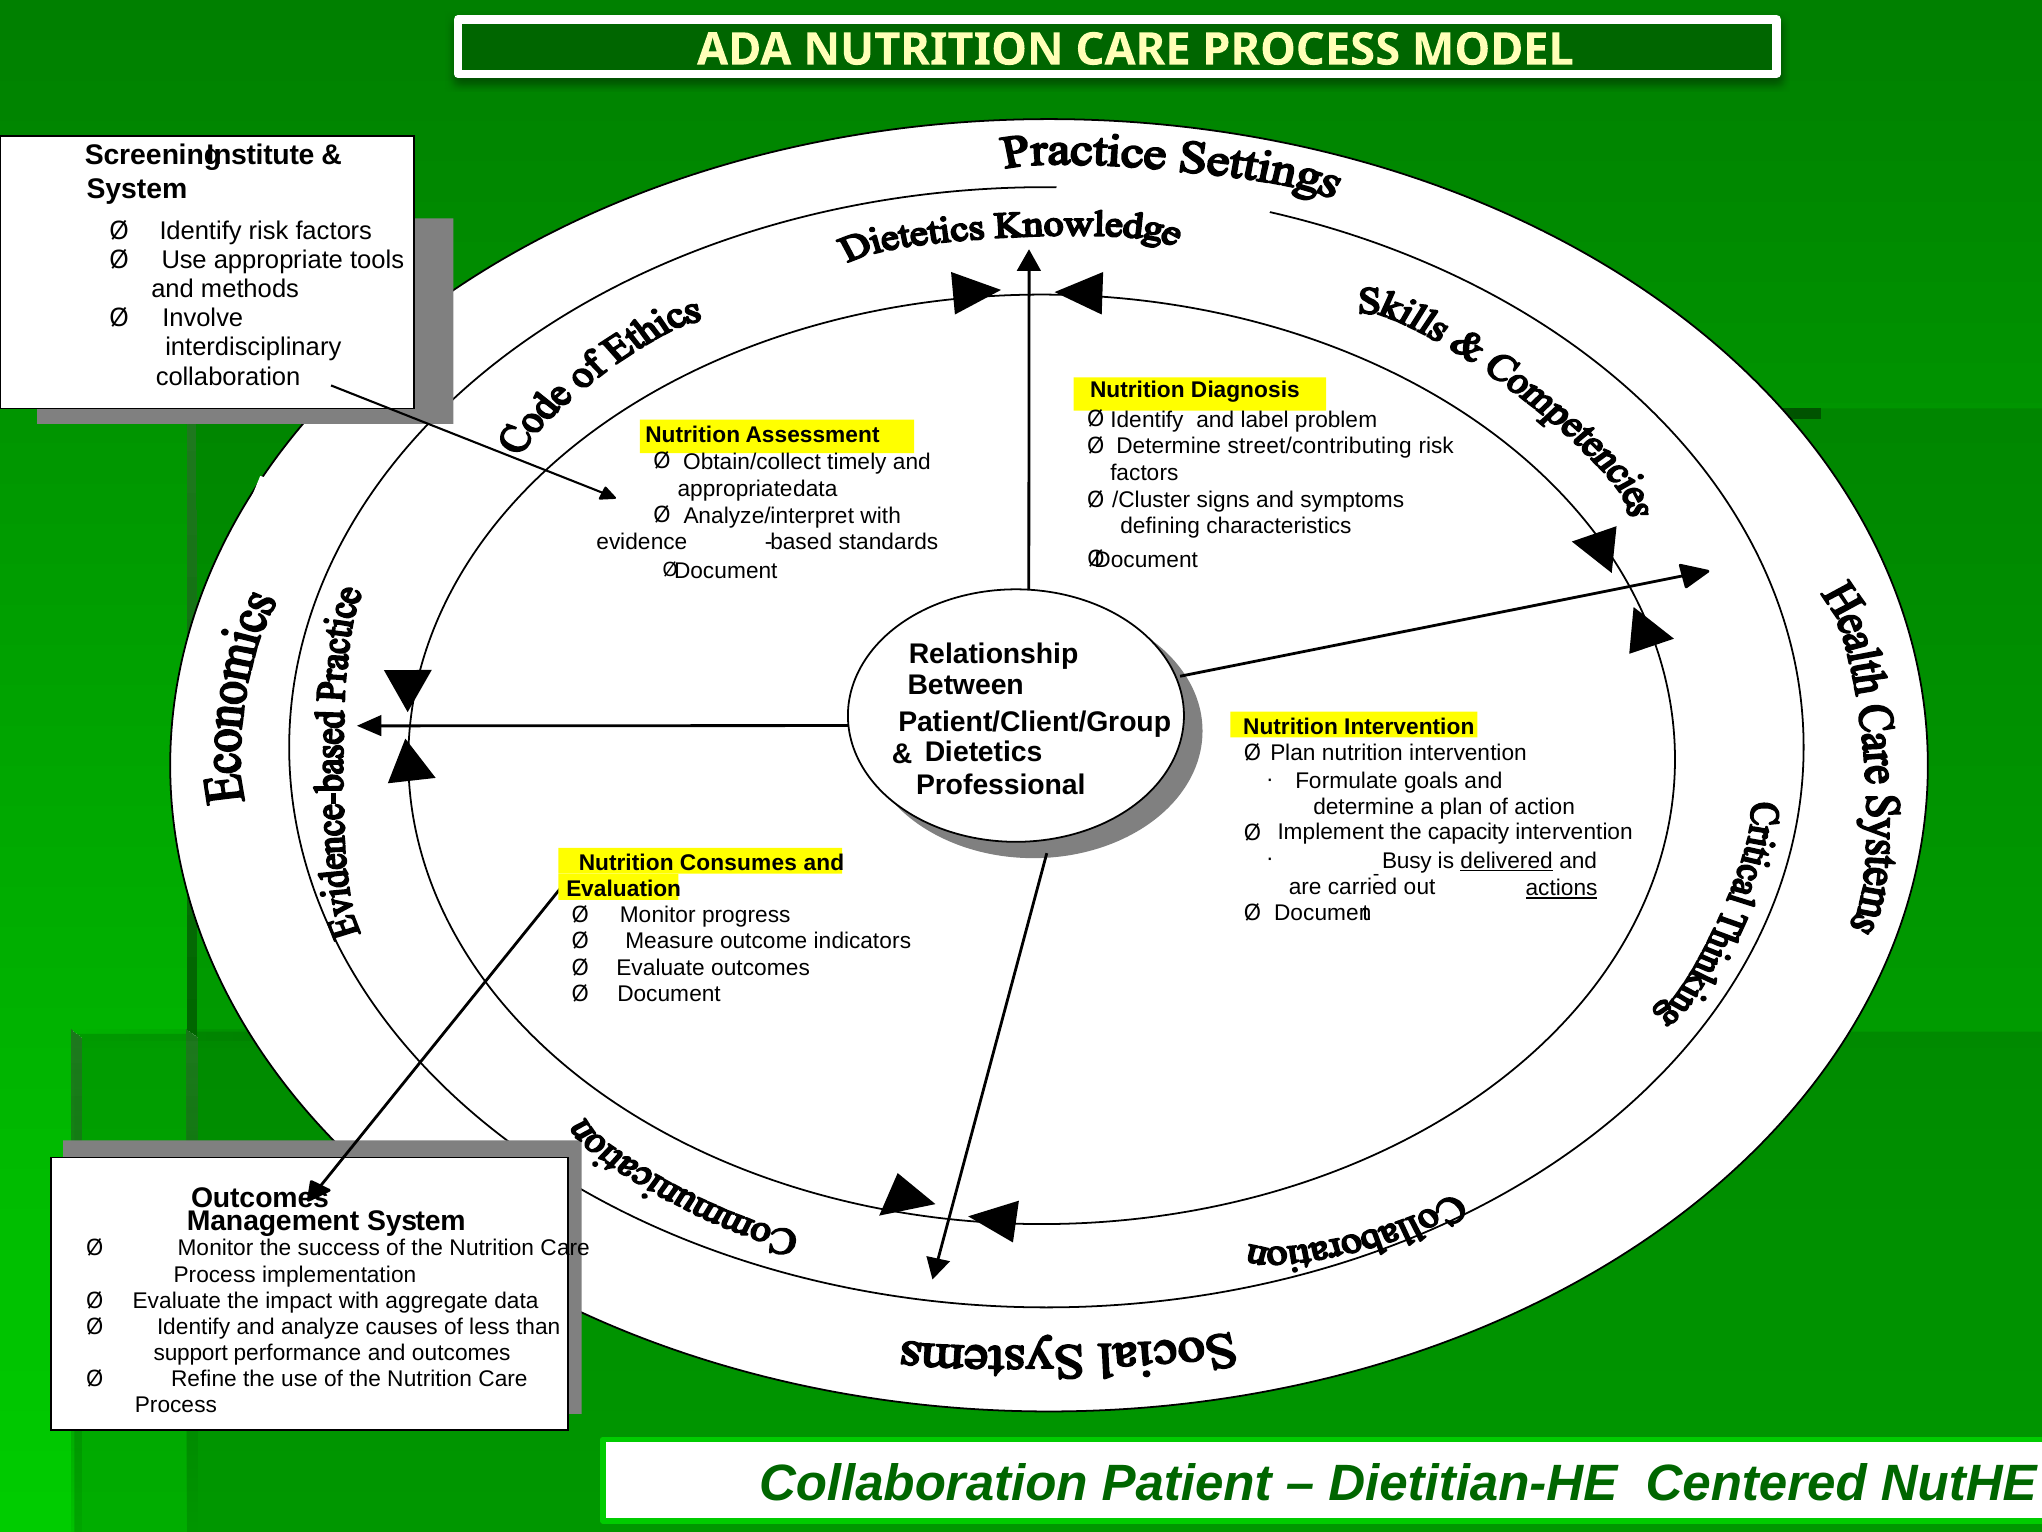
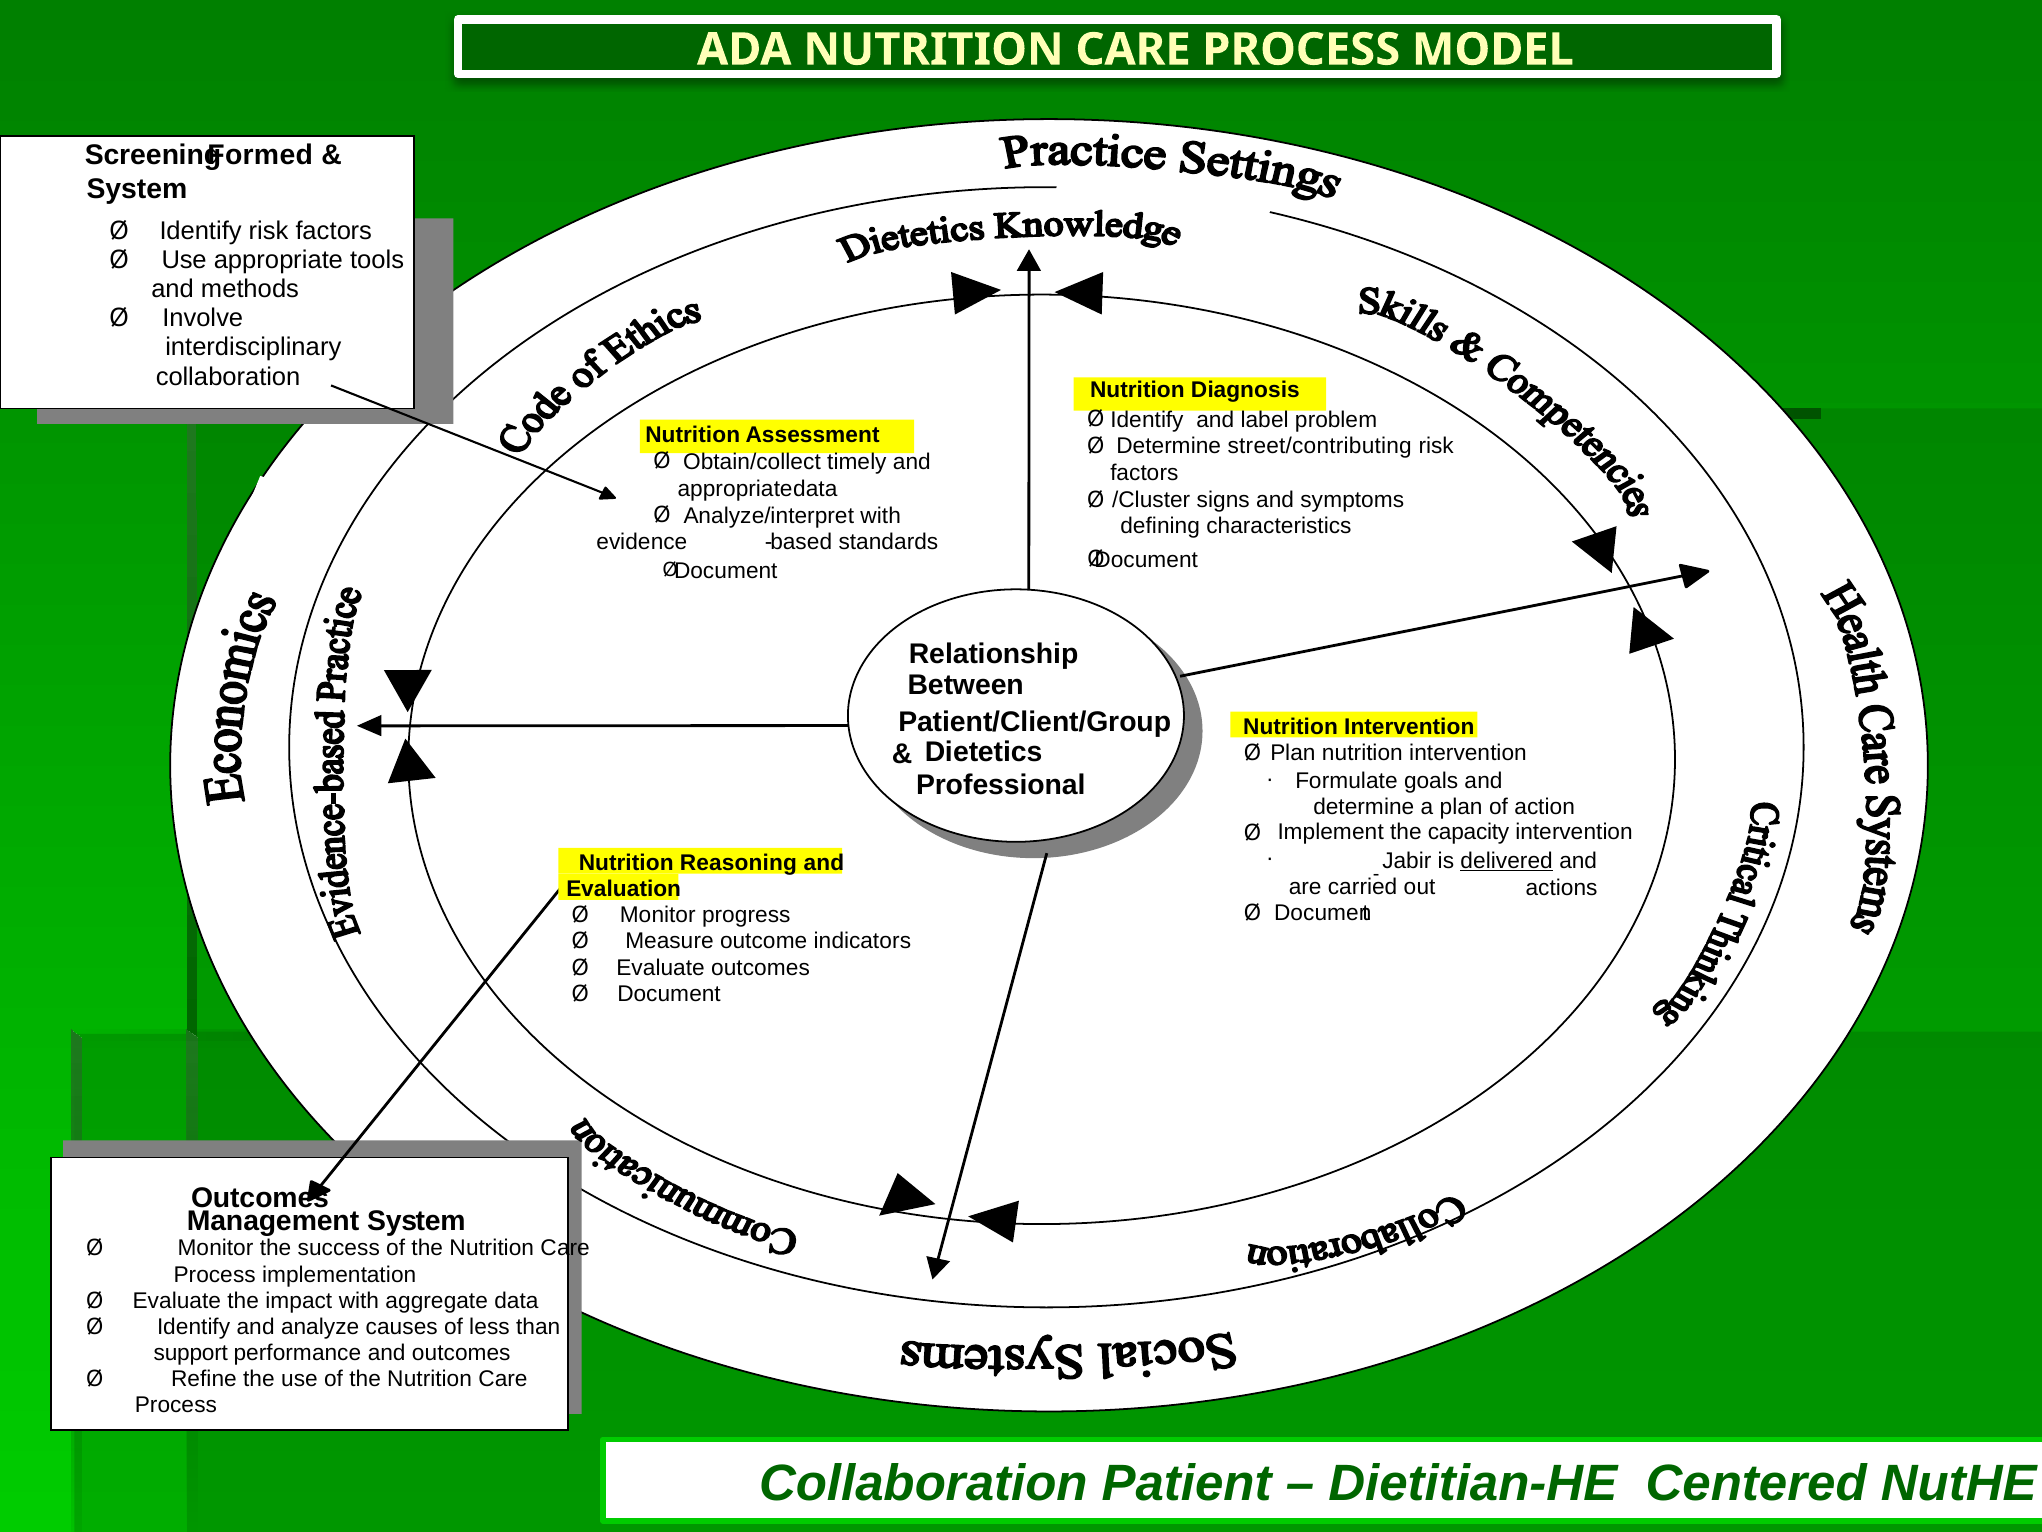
Institute: Institute -> Formed
Busy: Busy -> Jabir
Consumes: Consumes -> Reasoning
actions underline: present -> none
